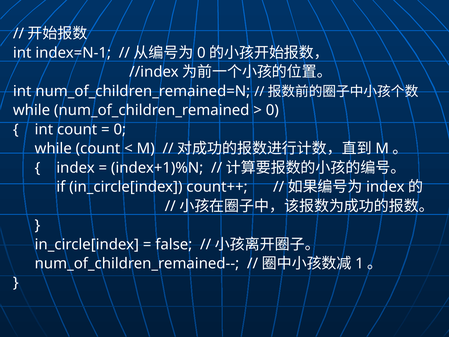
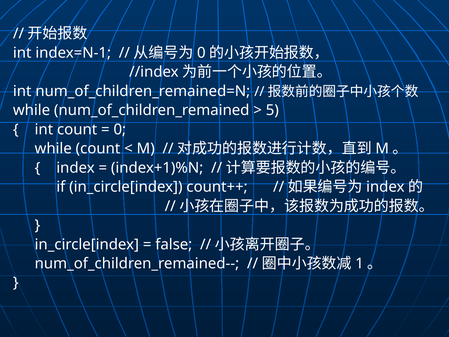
0 at (272, 110): 0 -> 5
